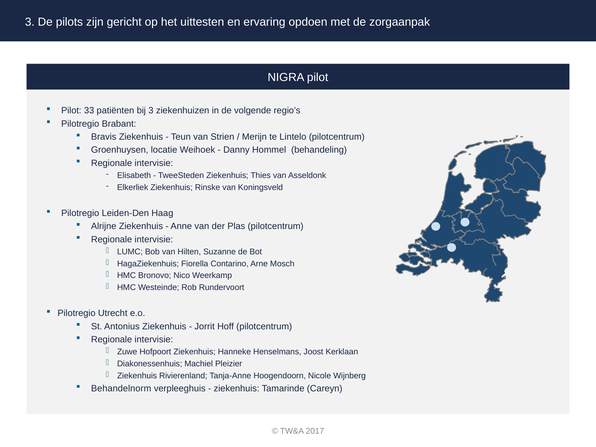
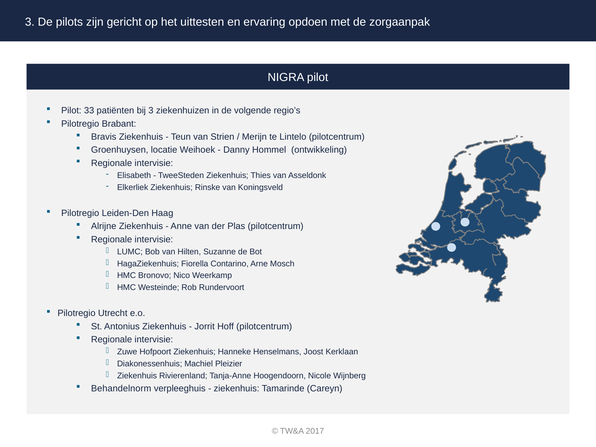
behandeling: behandeling -> ontwikkeling
